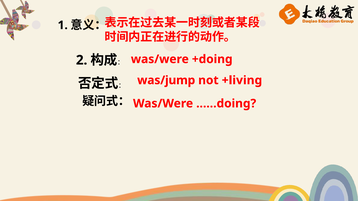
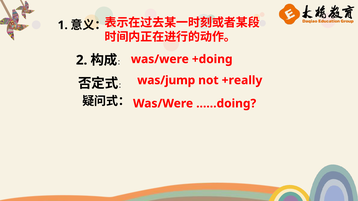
+living: +living -> +really
